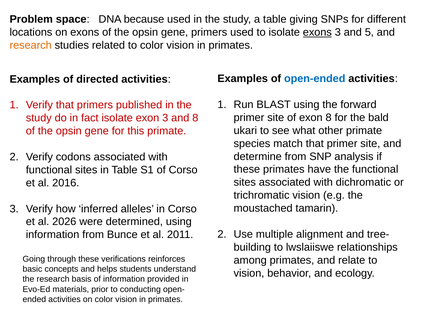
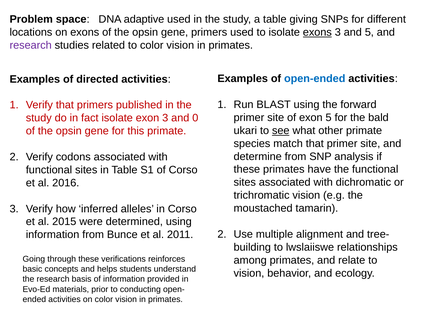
because: because -> adaptive
research at (31, 45) colour: orange -> purple
exon 8: 8 -> 5
and 8: 8 -> 0
see underline: none -> present
2026: 2026 -> 2015
